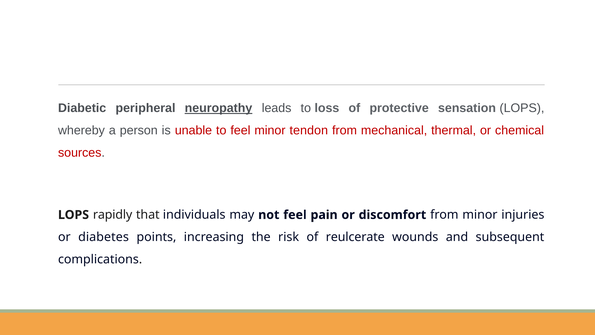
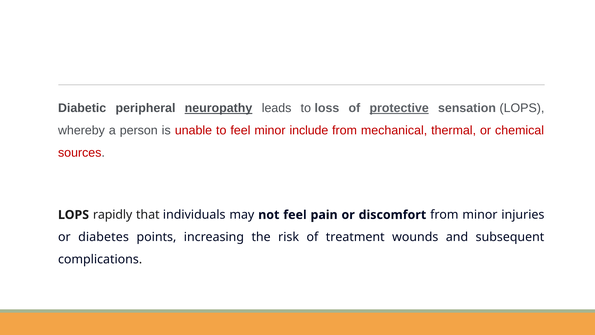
protective underline: none -> present
tendon: tendon -> include
reulcerate: reulcerate -> treatment
